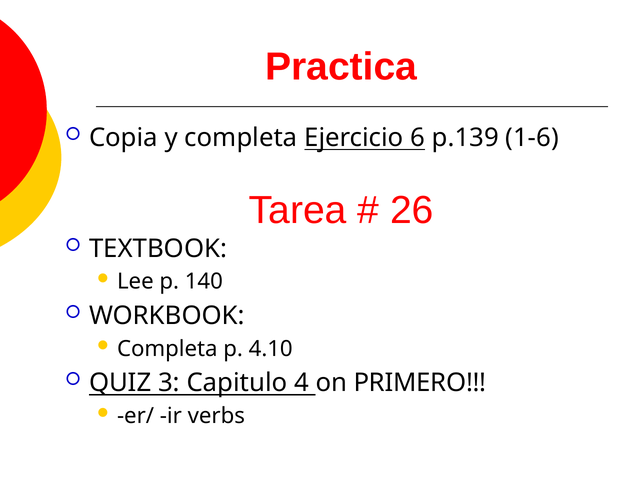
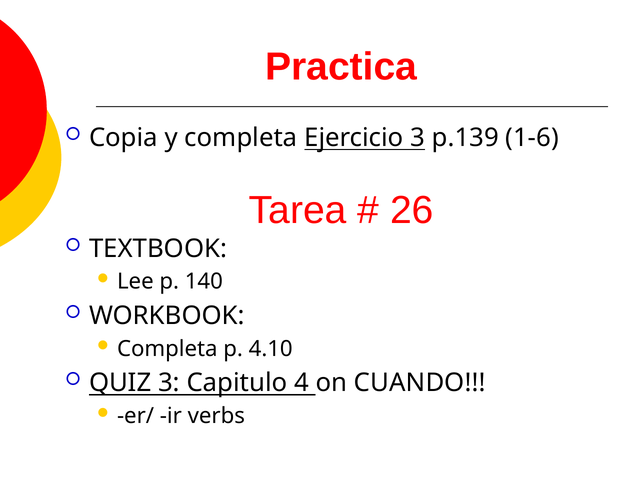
Ejercicio 6: 6 -> 3
PRIMERO: PRIMERO -> CUANDO
